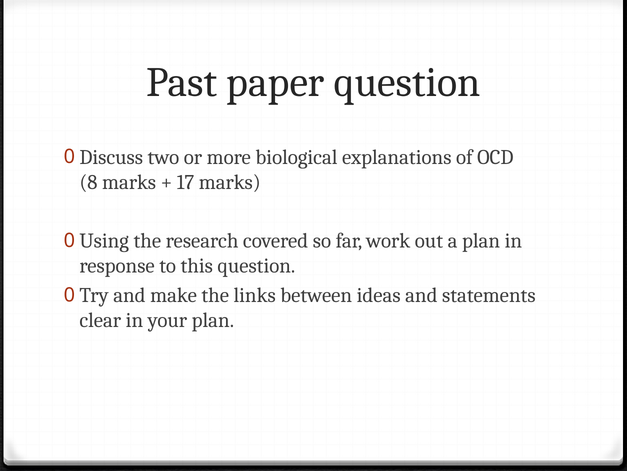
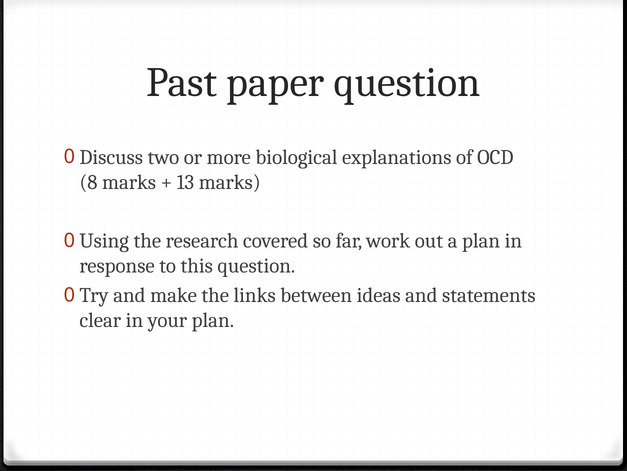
17: 17 -> 13
